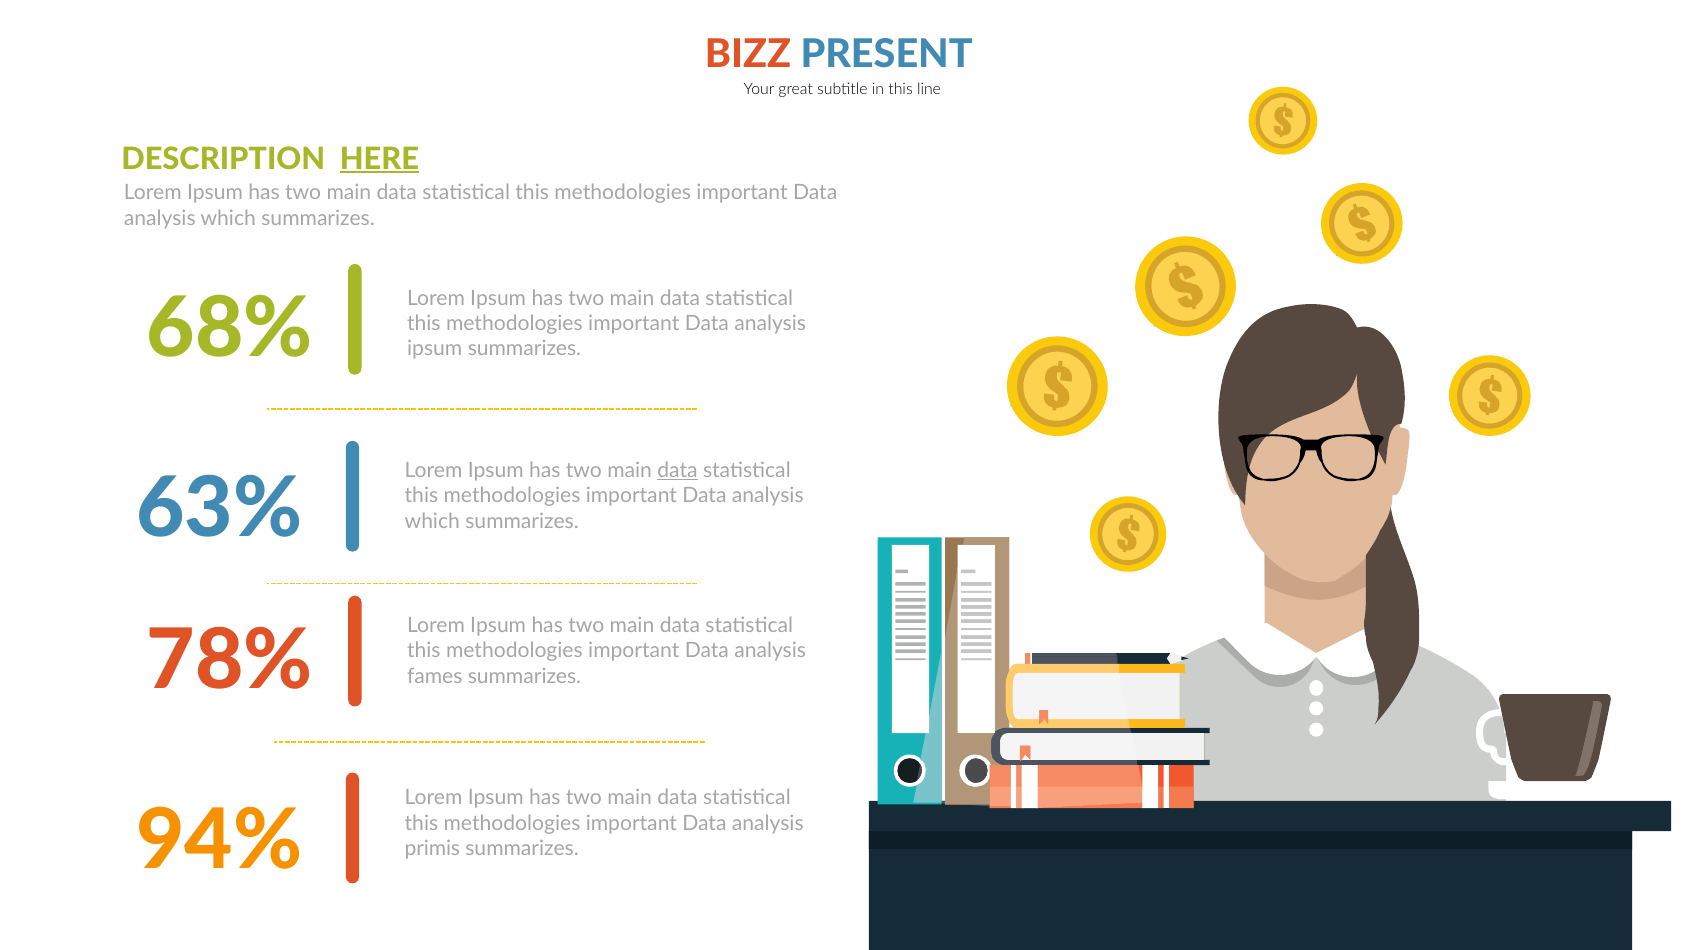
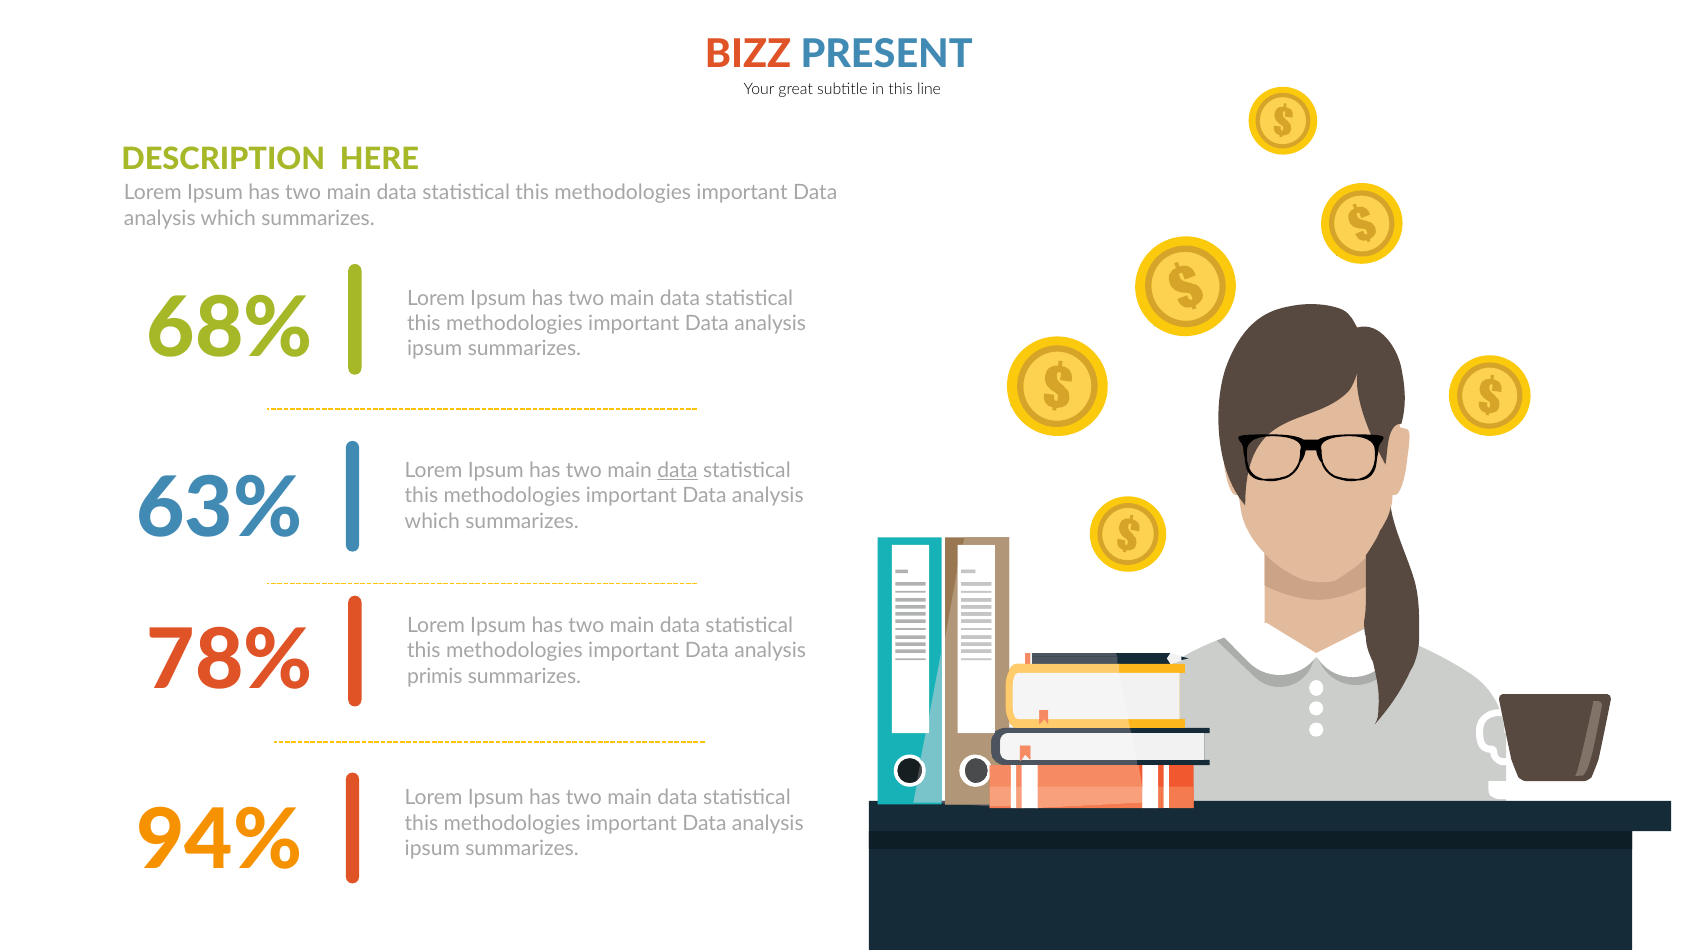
HERE underline: present -> none
fames: fames -> primis
primis at (432, 849): primis -> ipsum
